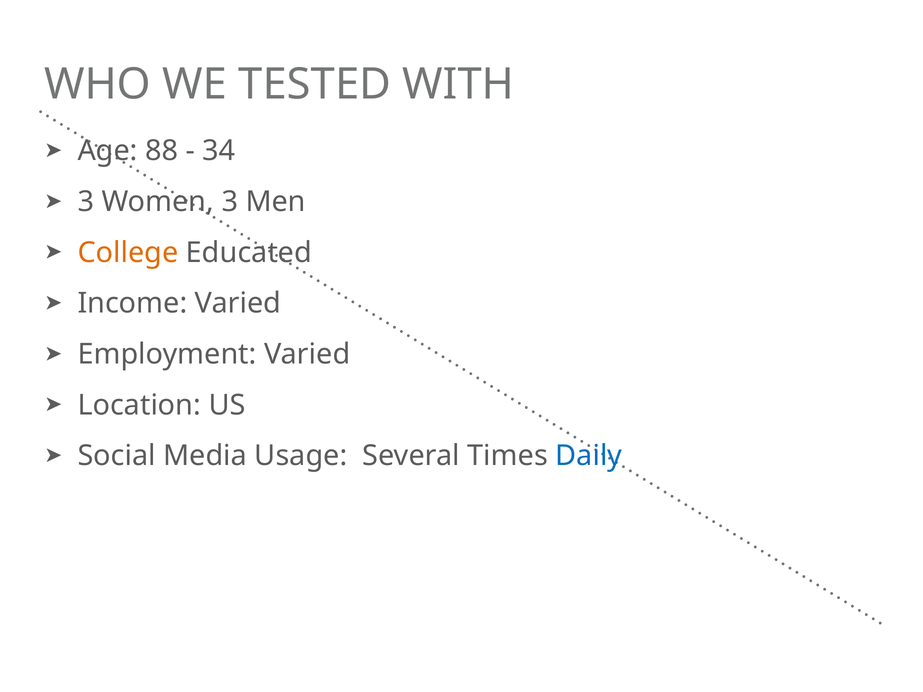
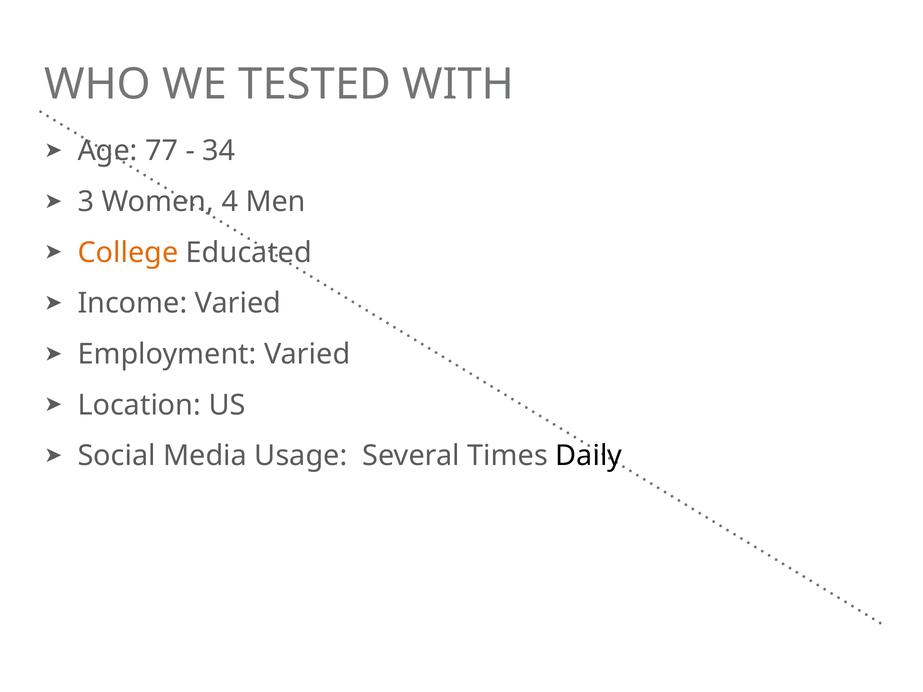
88: 88 -> 77
Women 3: 3 -> 4
Daily colour: blue -> black
